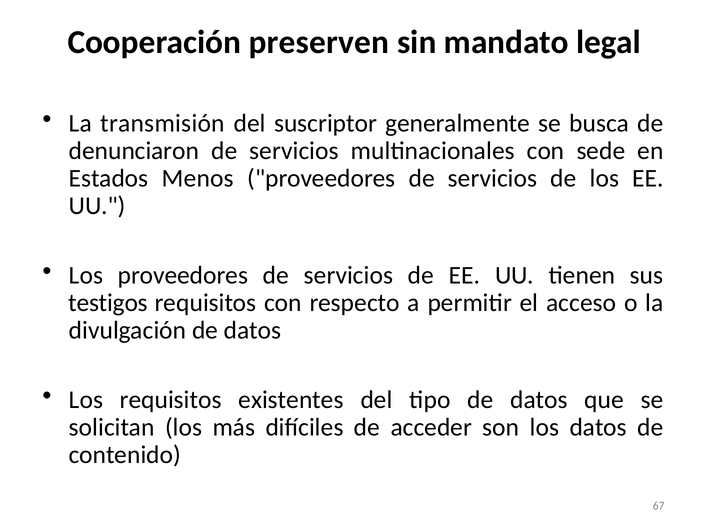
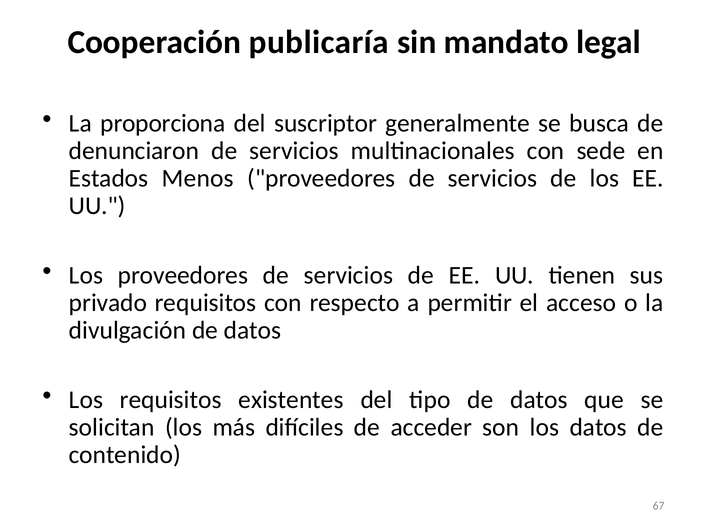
preserven: preserven -> publicaría
transmisión: transmisión -> proporciona
testigos: testigos -> privado
